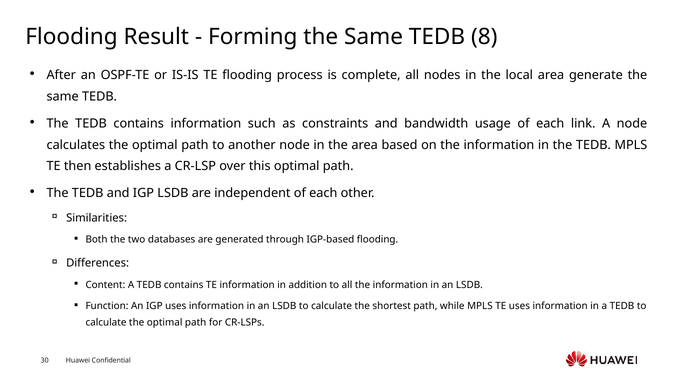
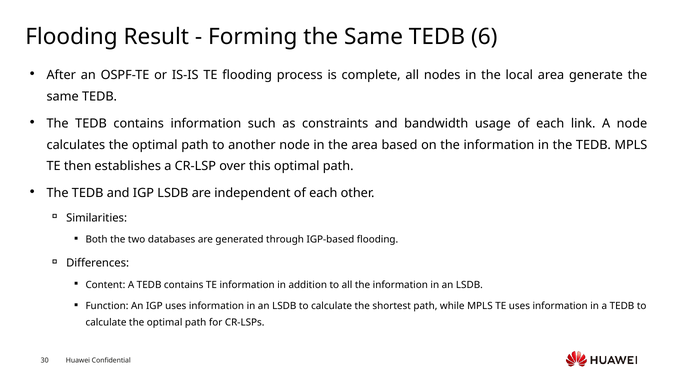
8: 8 -> 6
